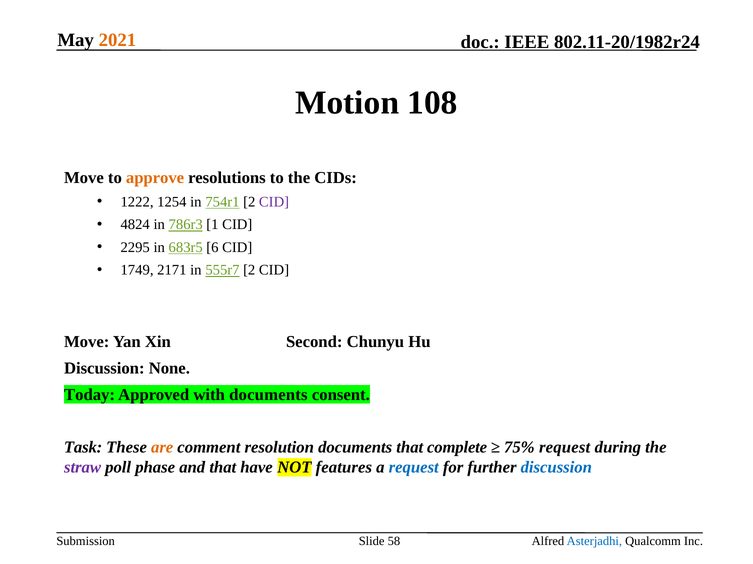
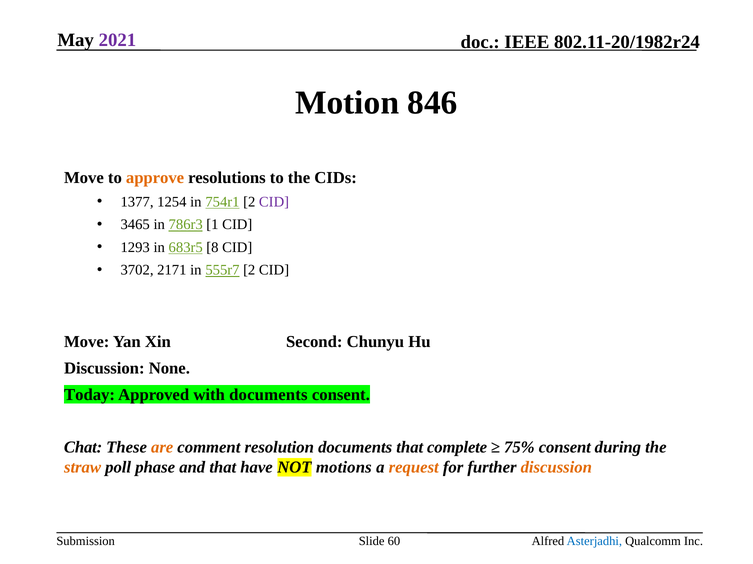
2021 colour: orange -> purple
108: 108 -> 846
1222: 1222 -> 1377
4824: 4824 -> 3465
2295: 2295 -> 1293
6: 6 -> 8
1749: 1749 -> 3702
Task: Task -> Chat
75% request: request -> consent
straw colour: purple -> orange
features: features -> motions
request at (414, 468) colour: blue -> orange
discussion at (556, 468) colour: blue -> orange
58: 58 -> 60
